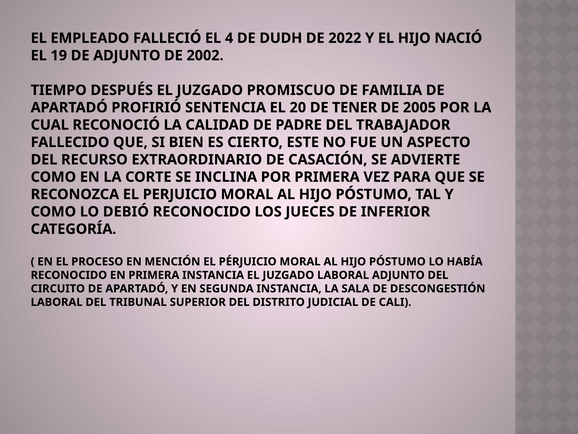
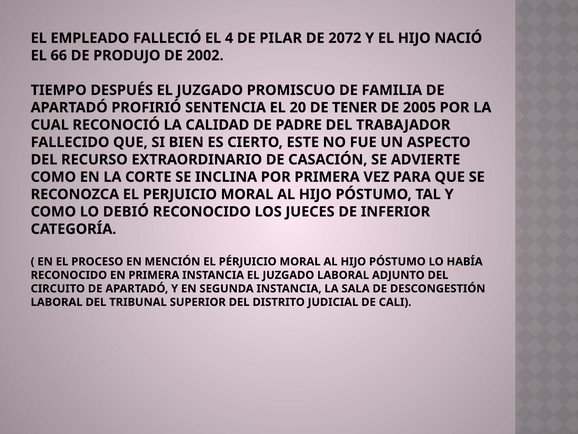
DUDH: DUDH -> PILAR
2022: 2022 -> 2072
19: 19 -> 66
DE ADJUNTO: ADJUNTO -> PRODUJO
